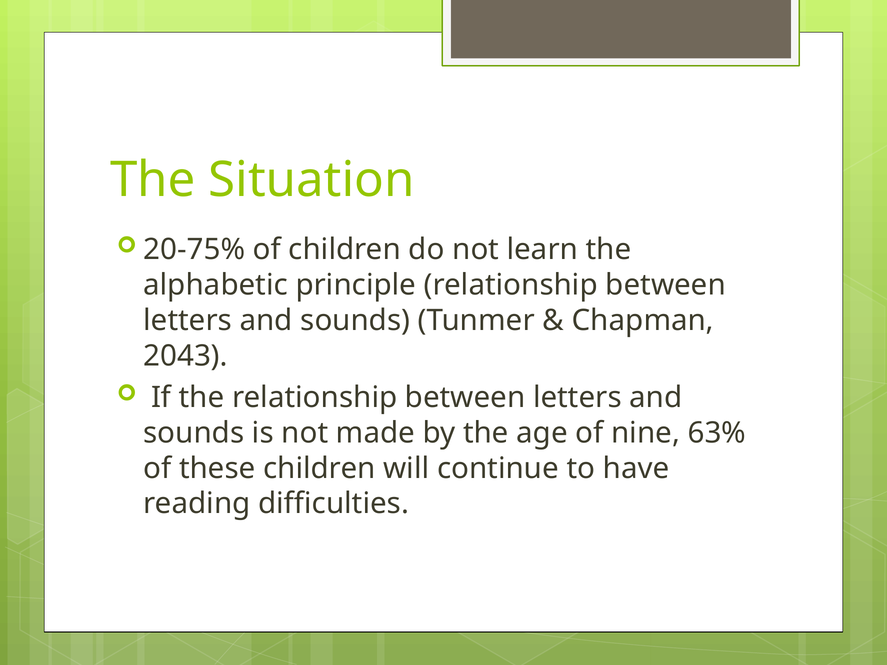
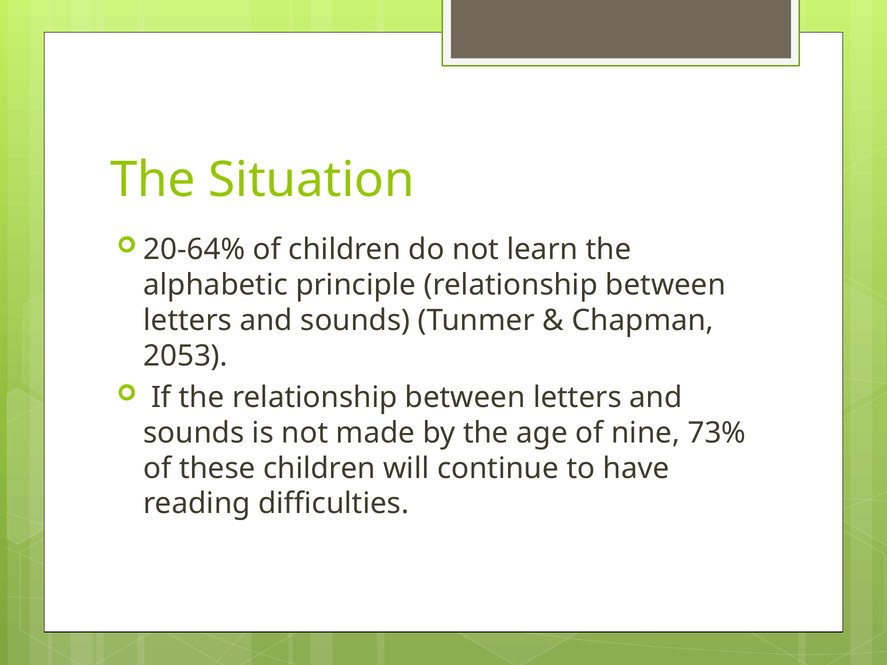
20-75%: 20-75% -> 20-64%
2043: 2043 -> 2053
63%: 63% -> 73%
